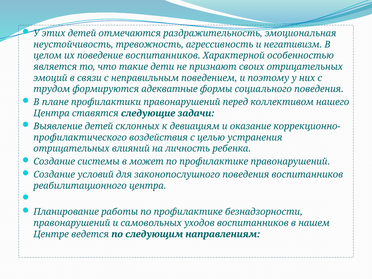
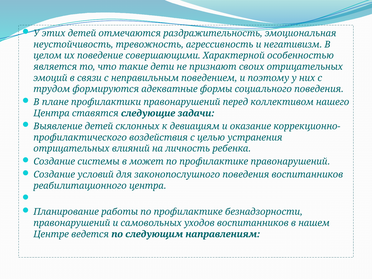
поведение воспитанников: воспитанников -> совершающими
